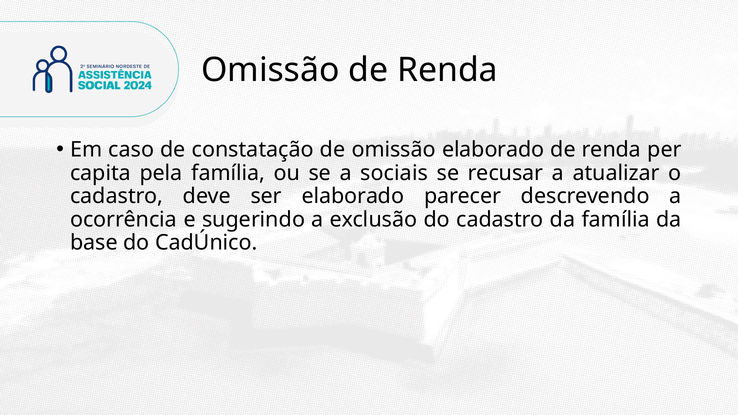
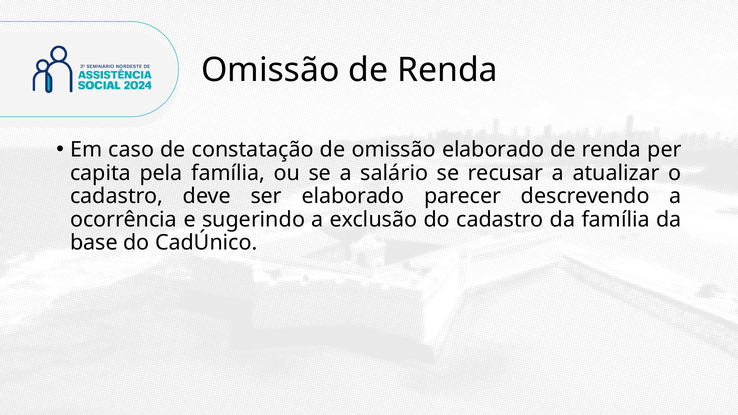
sociais: sociais -> salário
